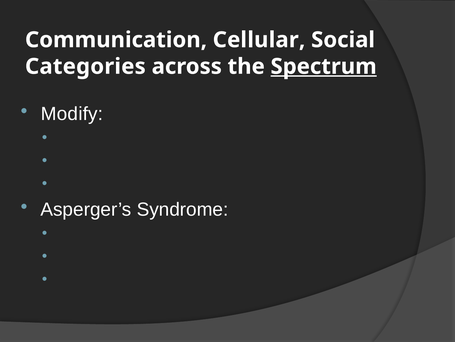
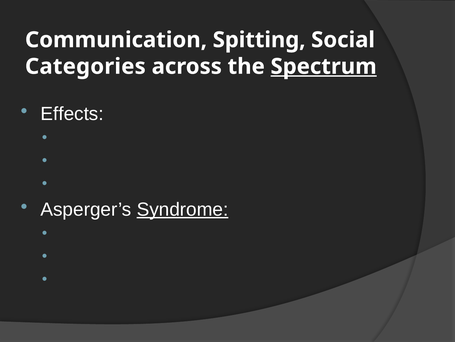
Cellular: Cellular -> Spitting
Modify: Modify -> Effects
Syndrome underline: none -> present
